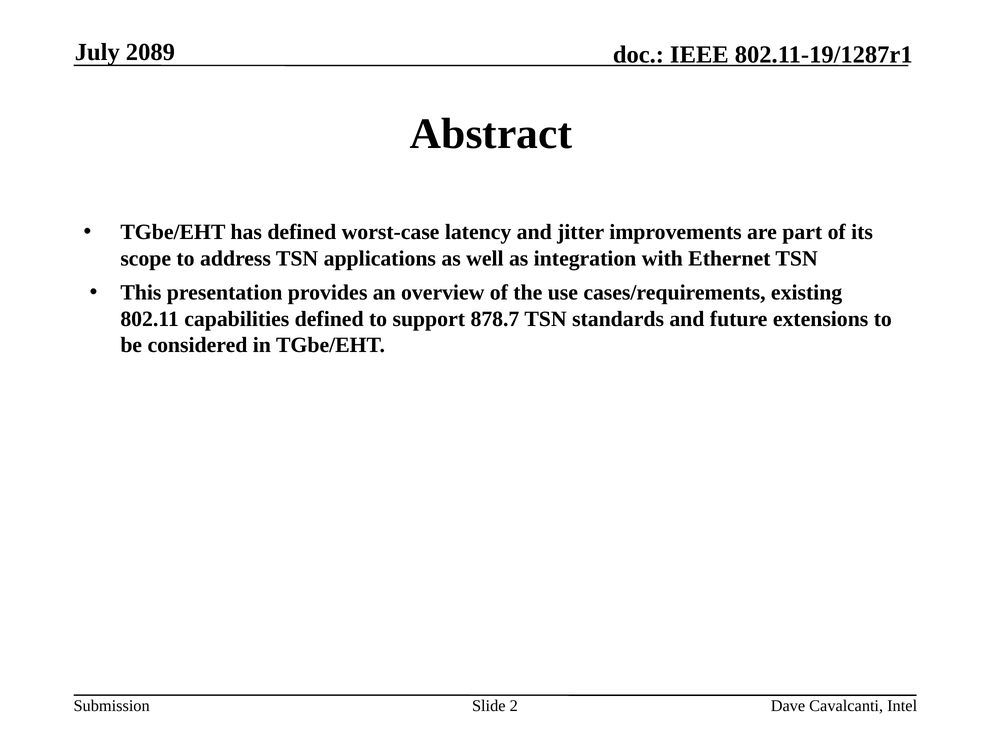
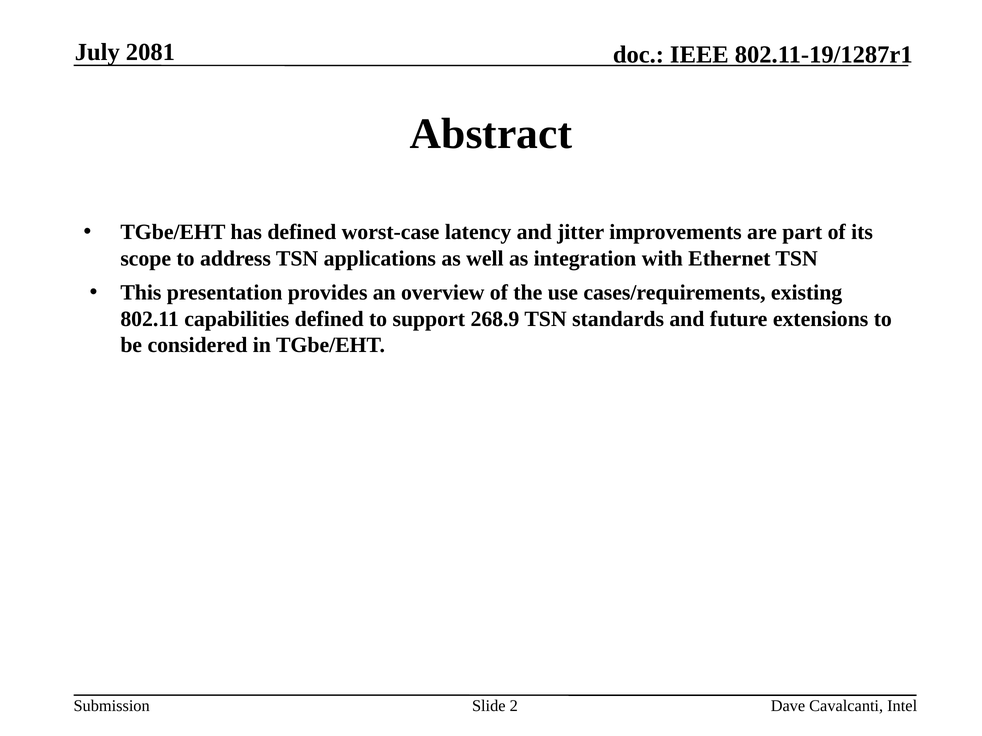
2089: 2089 -> 2081
878.7: 878.7 -> 268.9
